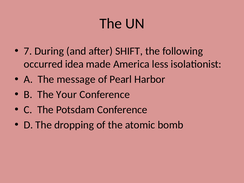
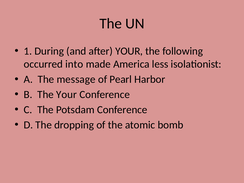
7: 7 -> 1
after SHIFT: SHIFT -> YOUR
idea: idea -> into
